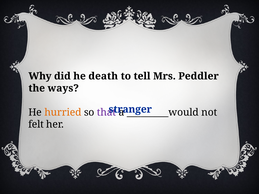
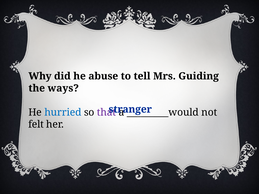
death: death -> abuse
Peddler: Peddler -> Guiding
hurried colour: orange -> blue
